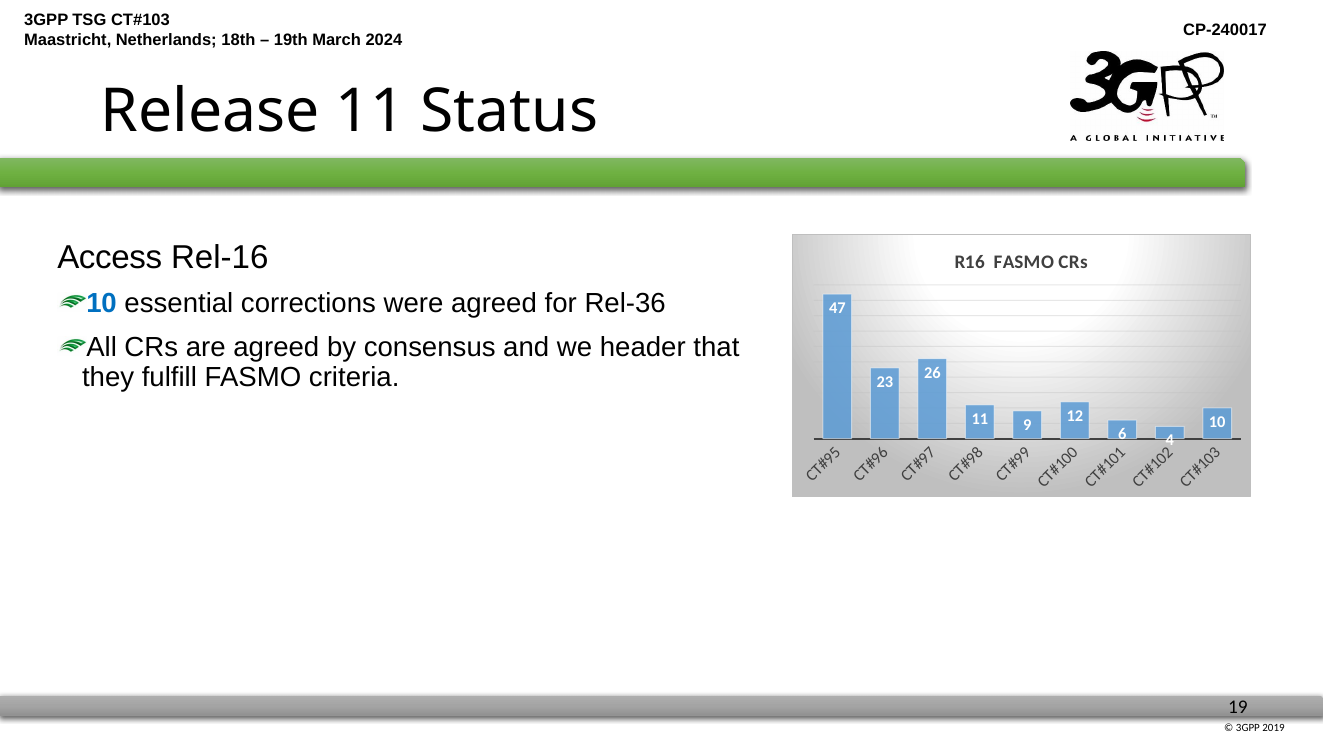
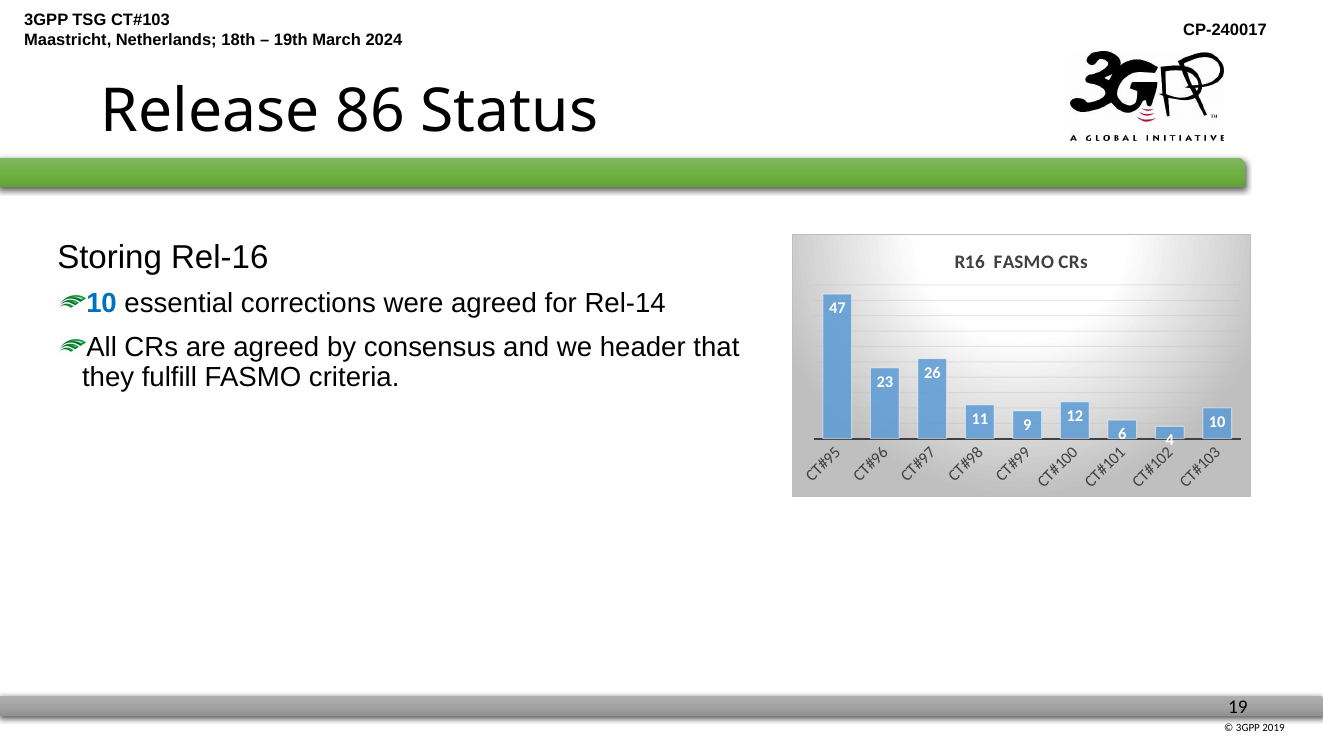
Release 11: 11 -> 86
Access: Access -> Storing
Rel-36: Rel-36 -> Rel-14
